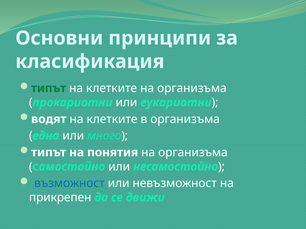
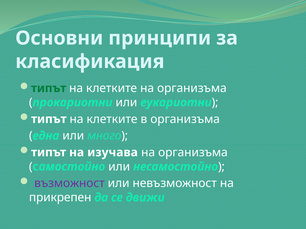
водят at (49, 119): водят -> типът
понятия: понятия -> изучава
възможност colour: blue -> purple
